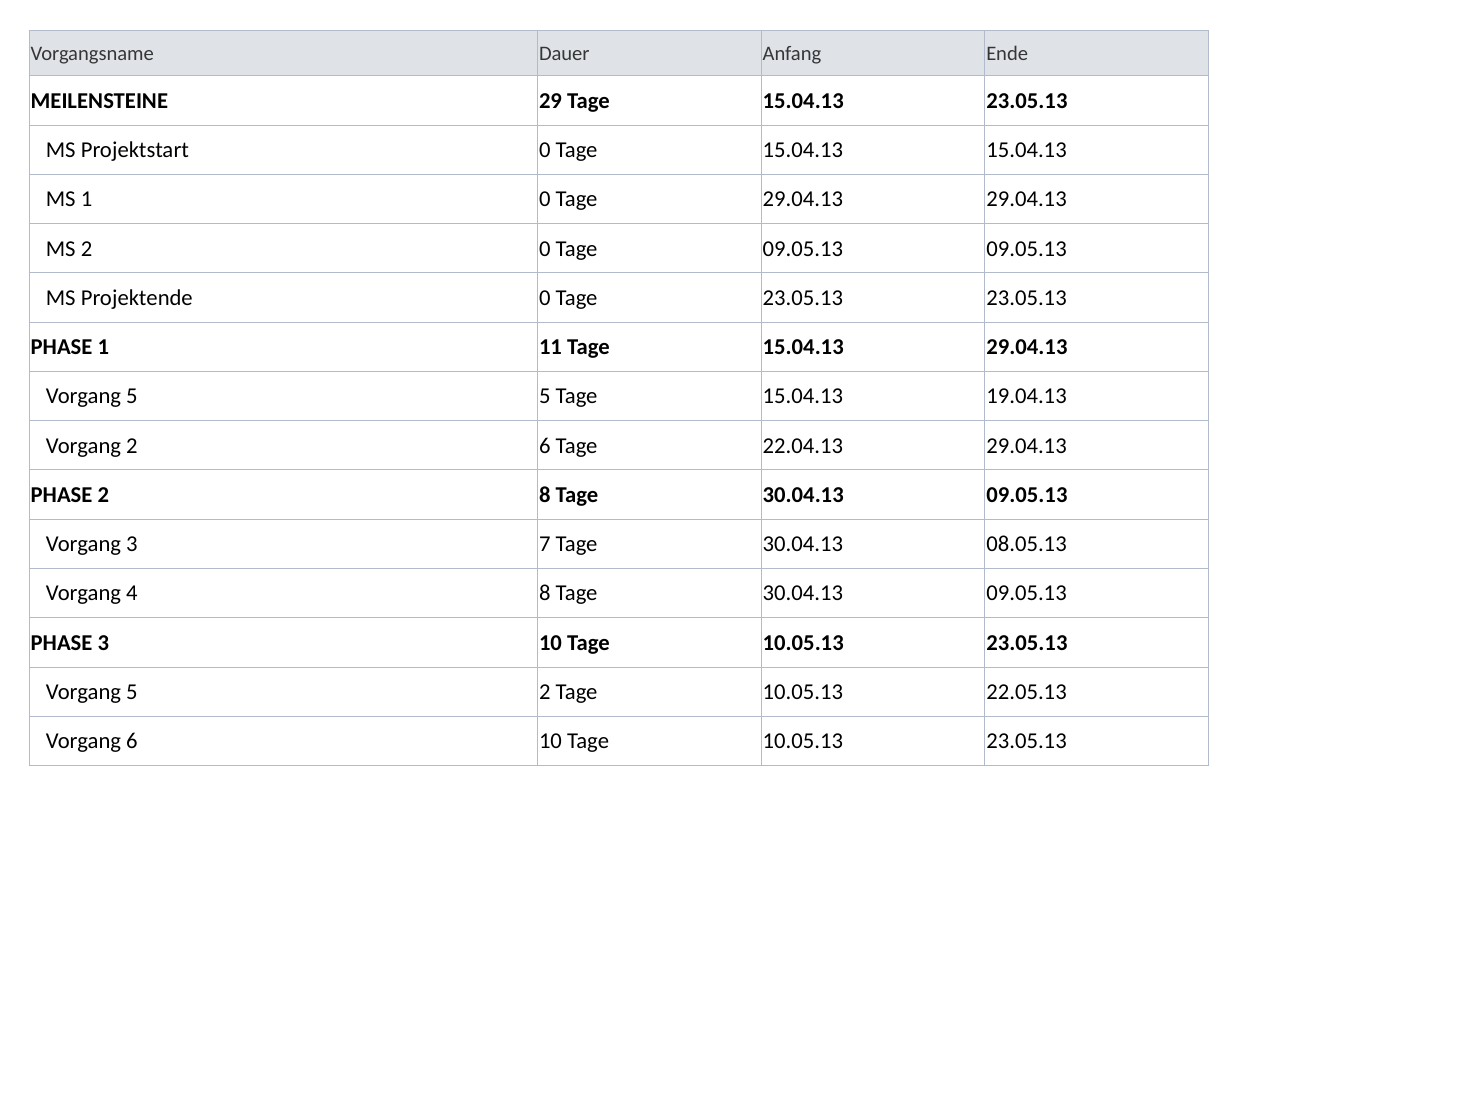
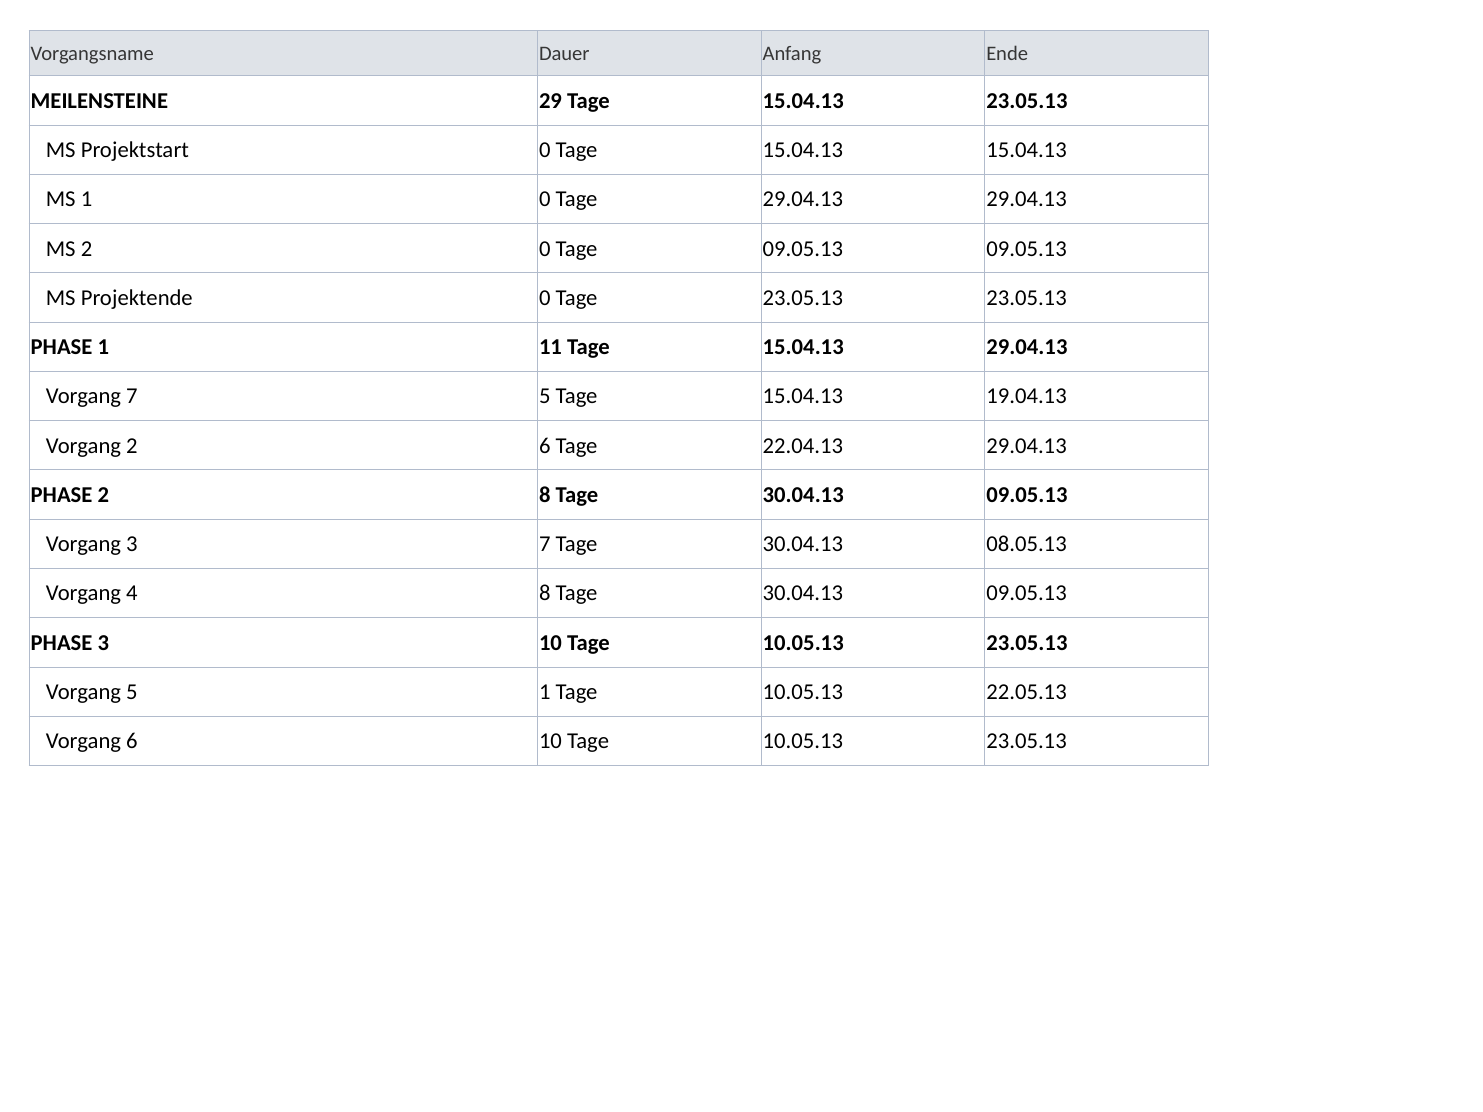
5 at (132, 396): 5 -> 7
5 2: 2 -> 1
